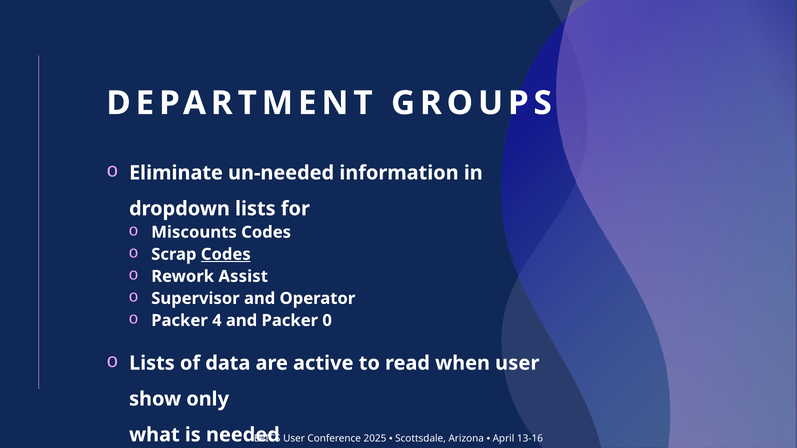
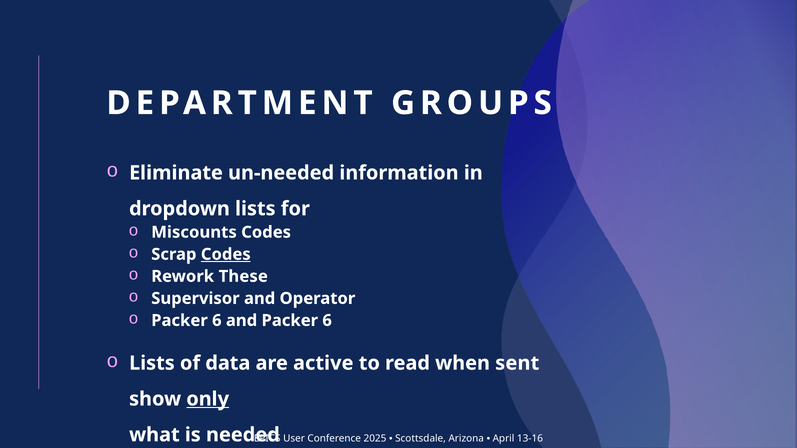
Assist: Assist -> These
4 at (217, 321): 4 -> 6
and Packer 0: 0 -> 6
when user: user -> sent
only underline: none -> present
